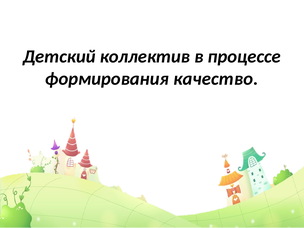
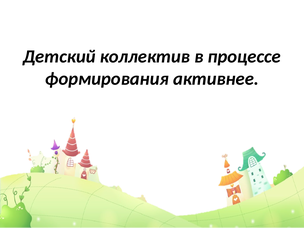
качество: качество -> активнее
